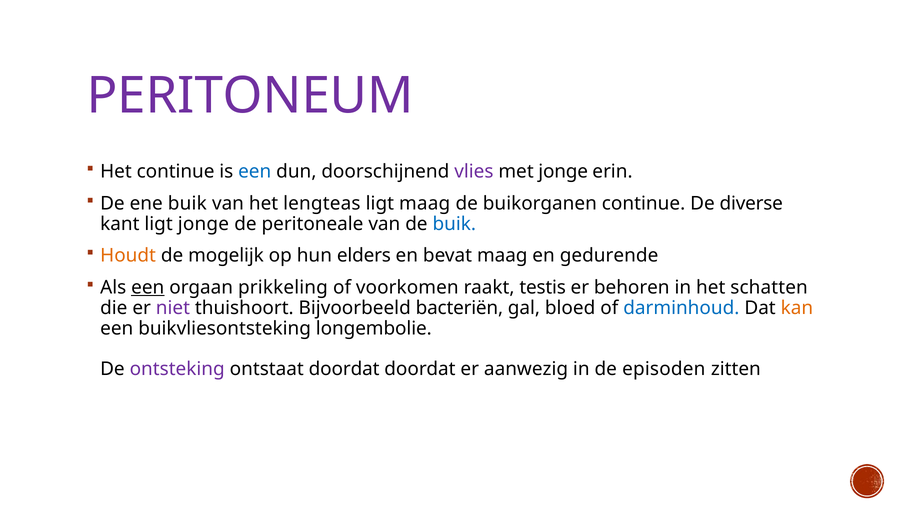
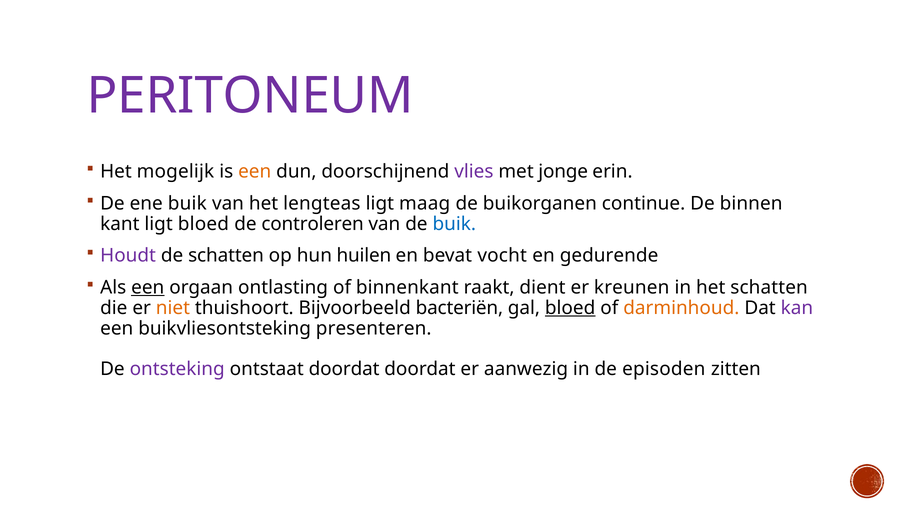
Het continue: continue -> mogelijk
een at (255, 172) colour: blue -> orange
diverse: diverse -> binnen
ligt jonge: jonge -> bloed
peritoneale: peritoneale -> controleren
Houdt colour: orange -> purple
de mogelijk: mogelijk -> schatten
elders: elders -> huilen
bevat maag: maag -> vocht
prikkeling: prikkeling -> ontlasting
voorkomen: voorkomen -> binnenkant
testis: testis -> dient
behoren: behoren -> kreunen
niet colour: purple -> orange
bloed at (570, 308) underline: none -> present
darminhoud colour: blue -> orange
kan colour: orange -> purple
longembolie: longembolie -> presenteren
